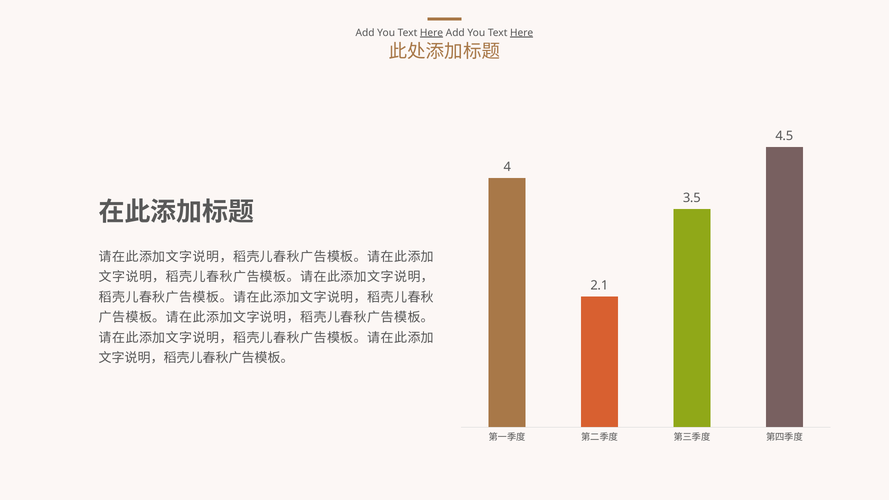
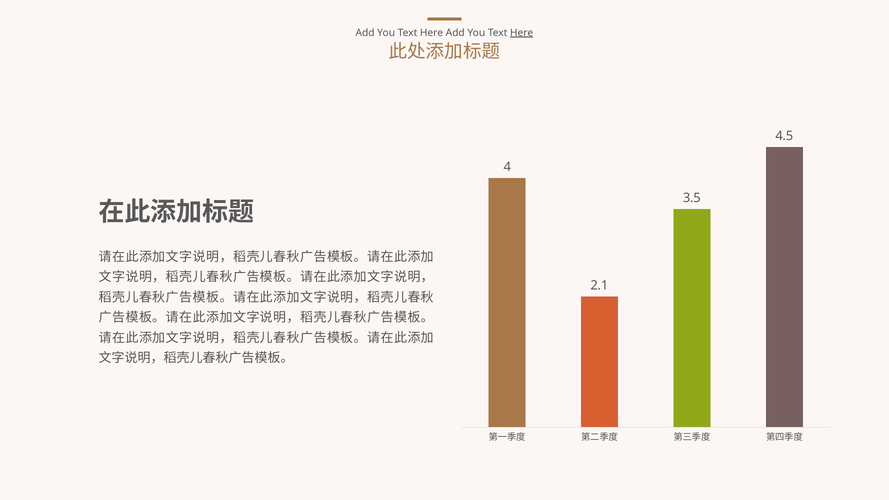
Here at (432, 33) underline: present -> none
